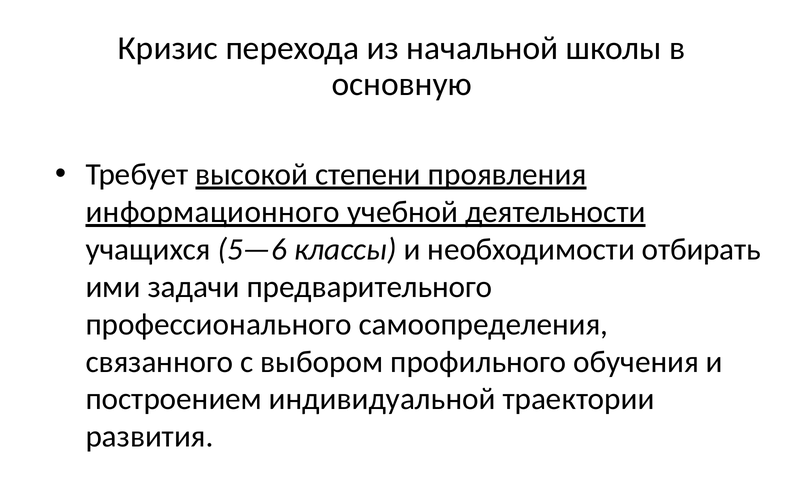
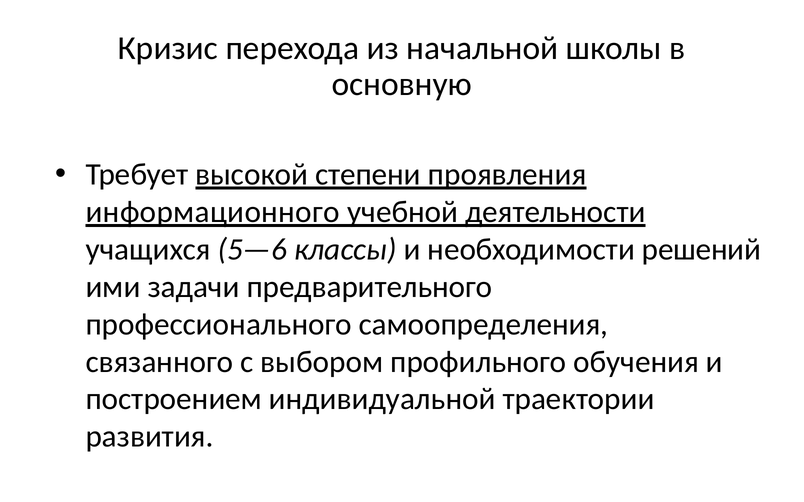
отбирать: отбирать -> решений
